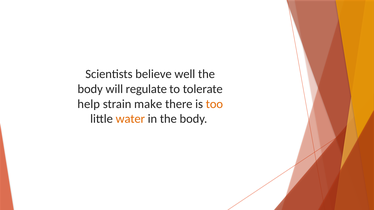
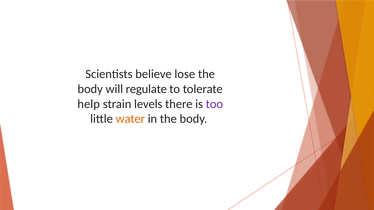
well: well -> lose
make: make -> levels
too colour: orange -> purple
